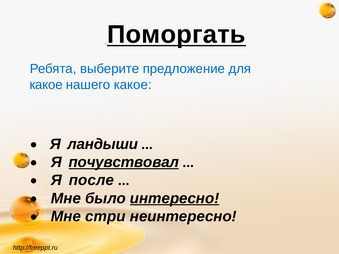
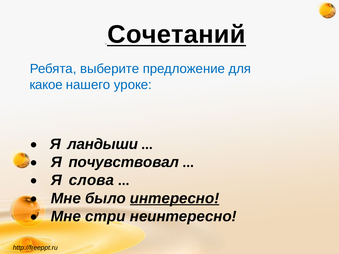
Поморгать: Поморгать -> Сочетаний
нашего какое: какое -> уроке
почувствовал underline: present -> none
после: после -> слова
